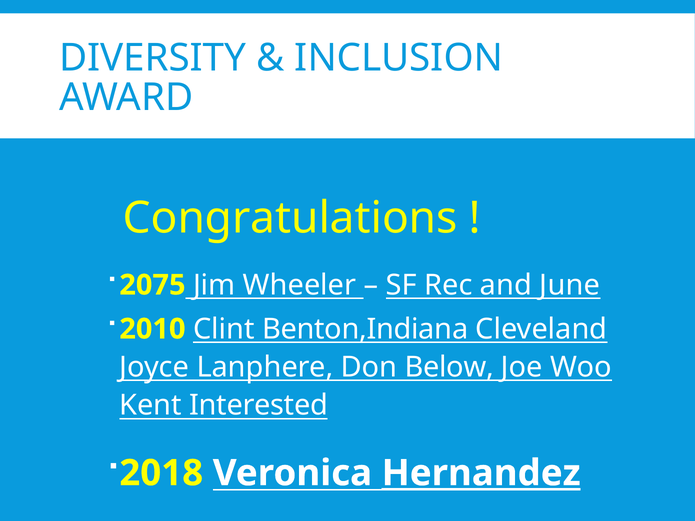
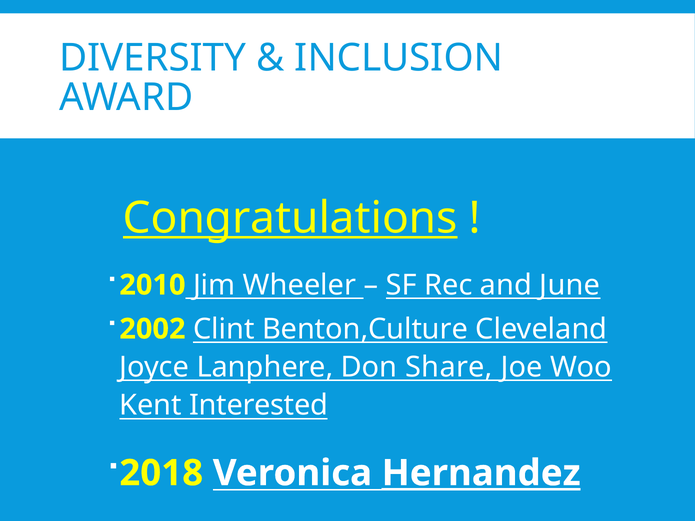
Congratulations underline: none -> present
2075: 2075 -> 2010
2010: 2010 -> 2002
Benton,Indiana: Benton,Indiana -> Benton,Culture
Below: Below -> Share
